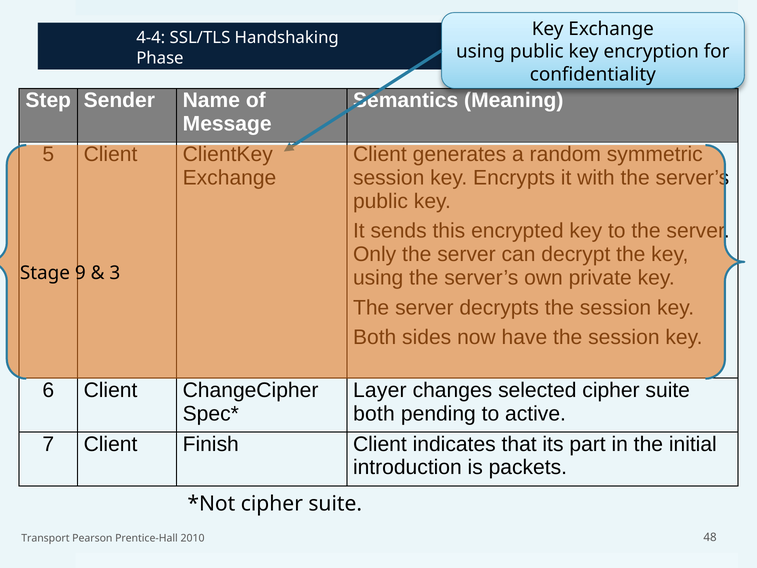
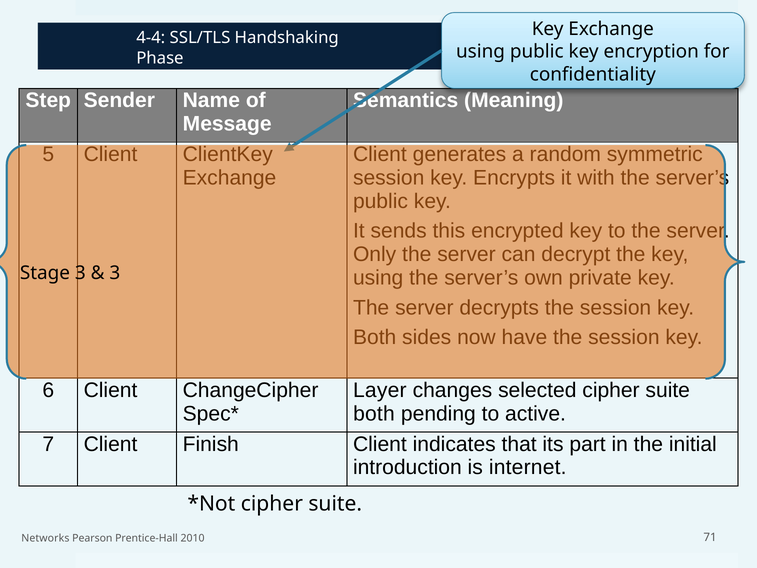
Stage 9: 9 -> 3
packets: packets -> internet
Transport: Transport -> Networks
48: 48 -> 71
